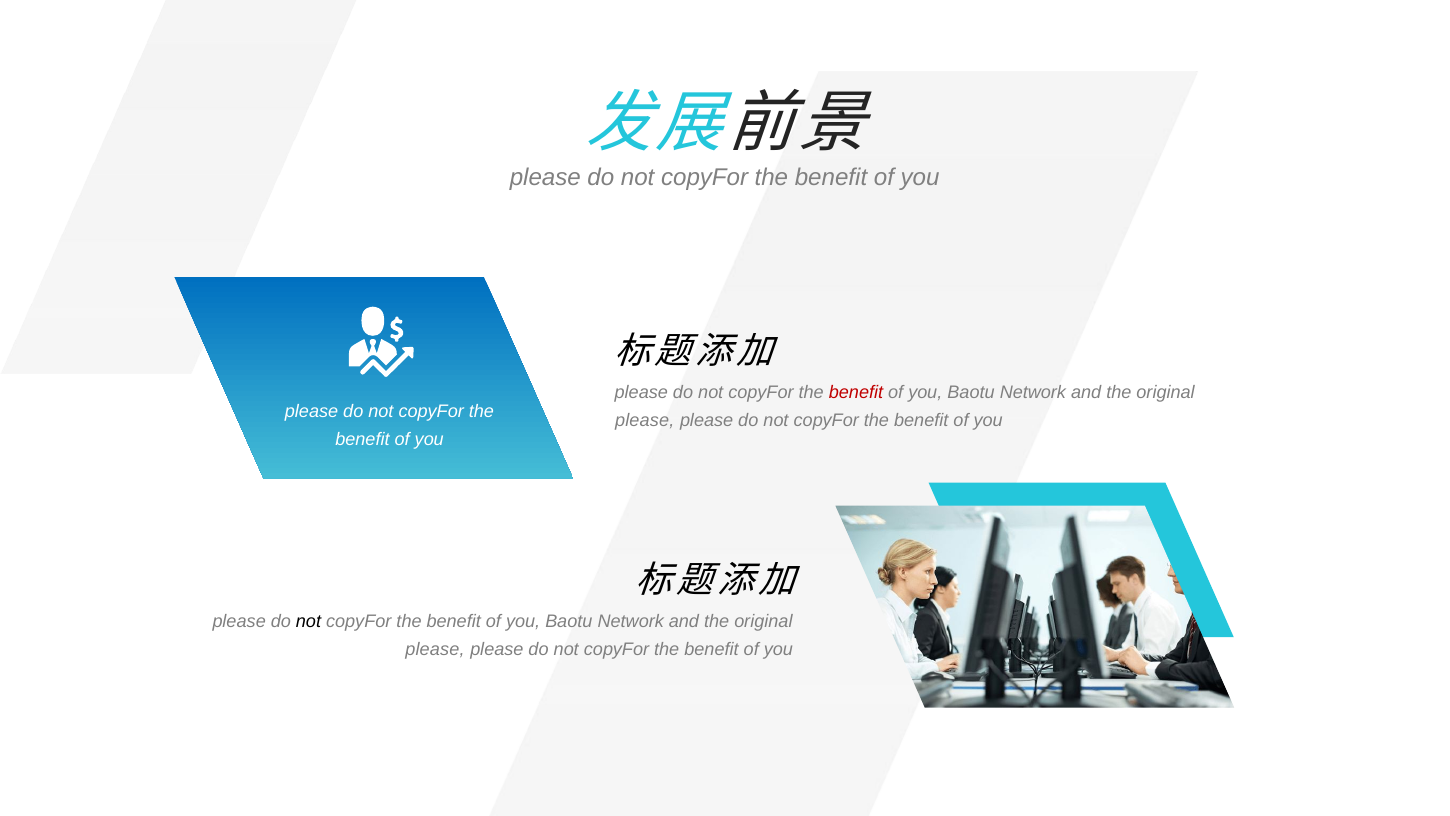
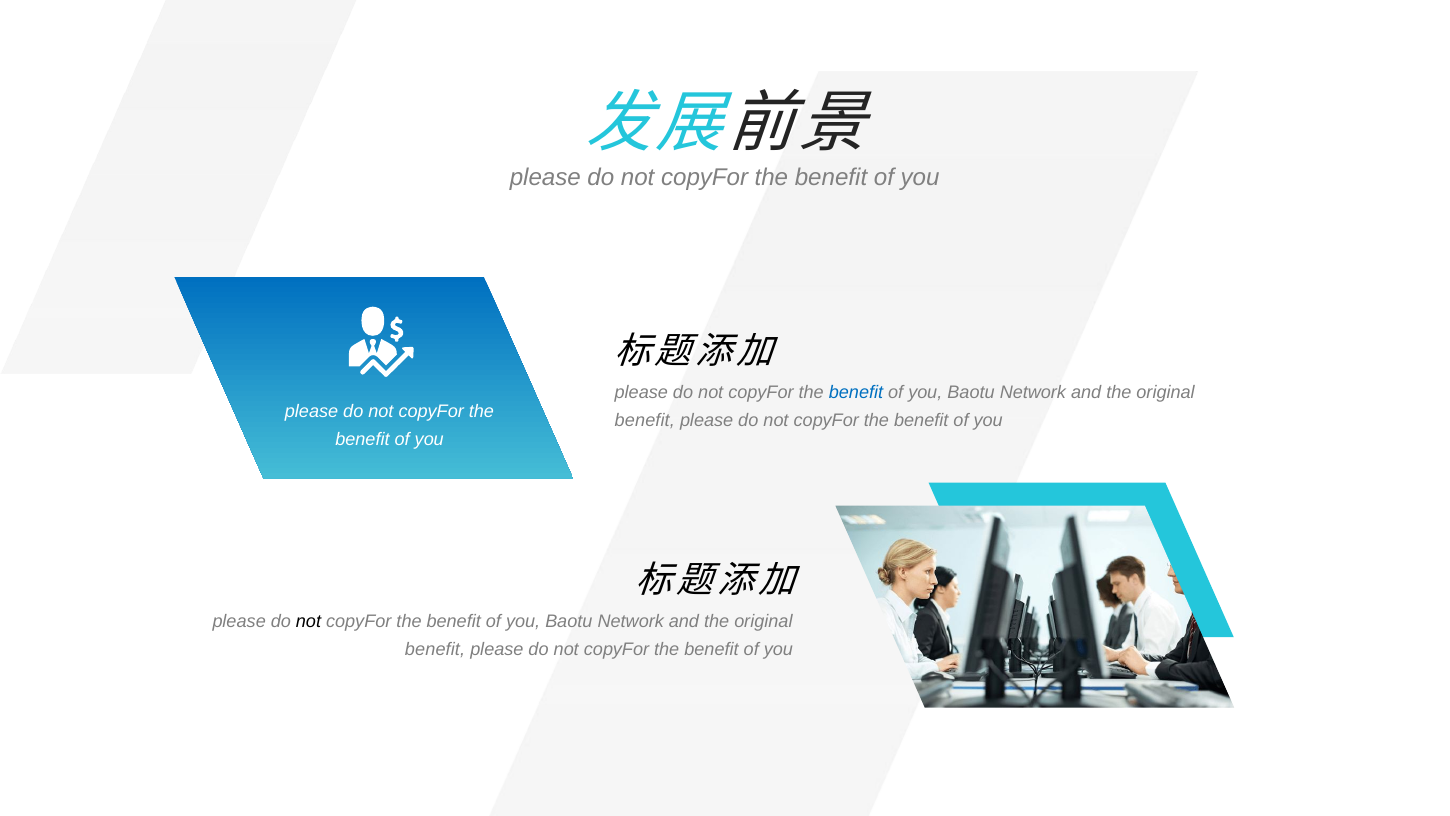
benefit at (856, 392) colour: red -> blue
please at (645, 420): please -> benefit
please at (435, 649): please -> benefit
